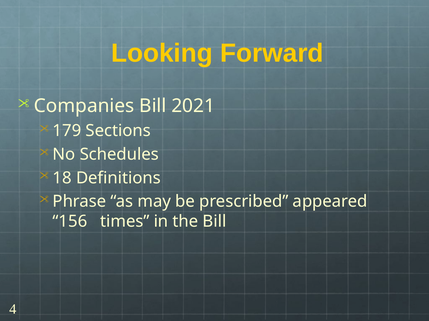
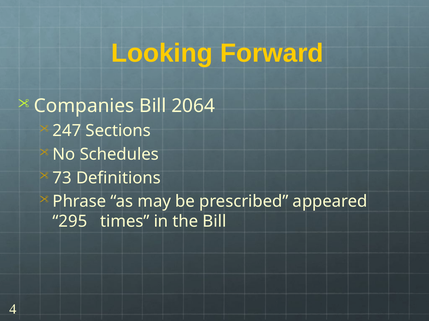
2021: 2021 -> 2064
179: 179 -> 247
18: 18 -> 73
156: 156 -> 295
